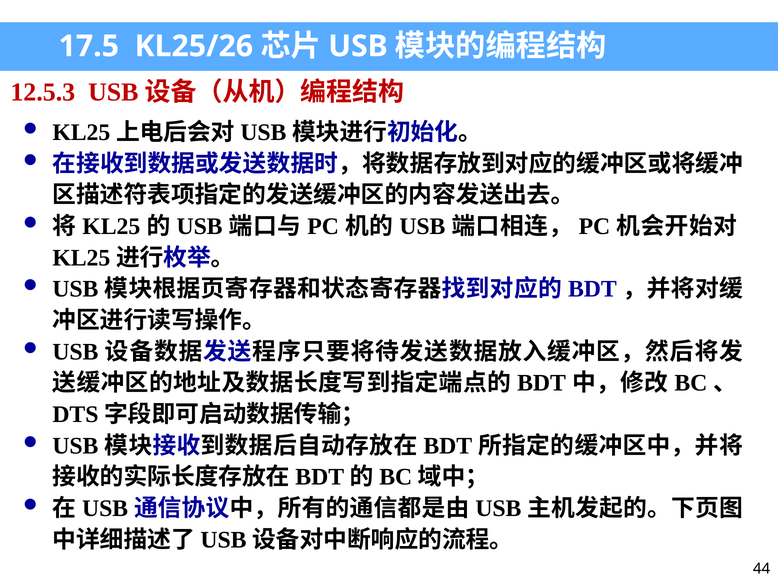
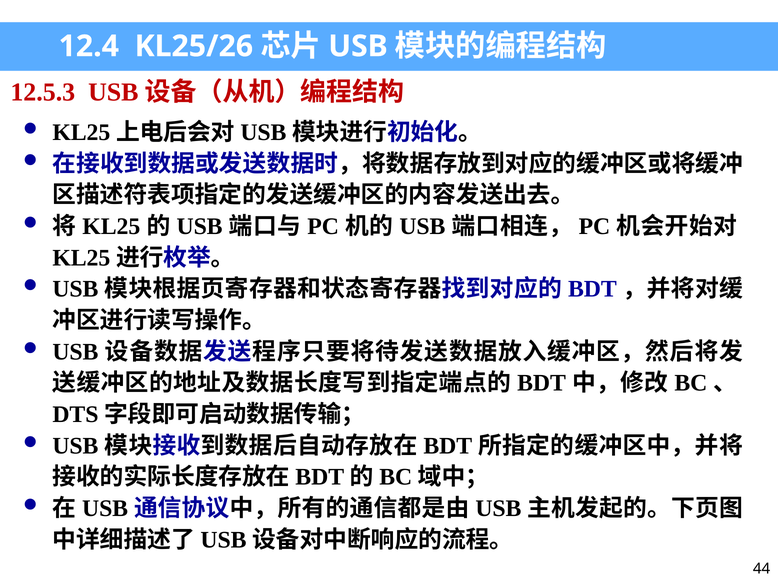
17.5: 17.5 -> 12.4
